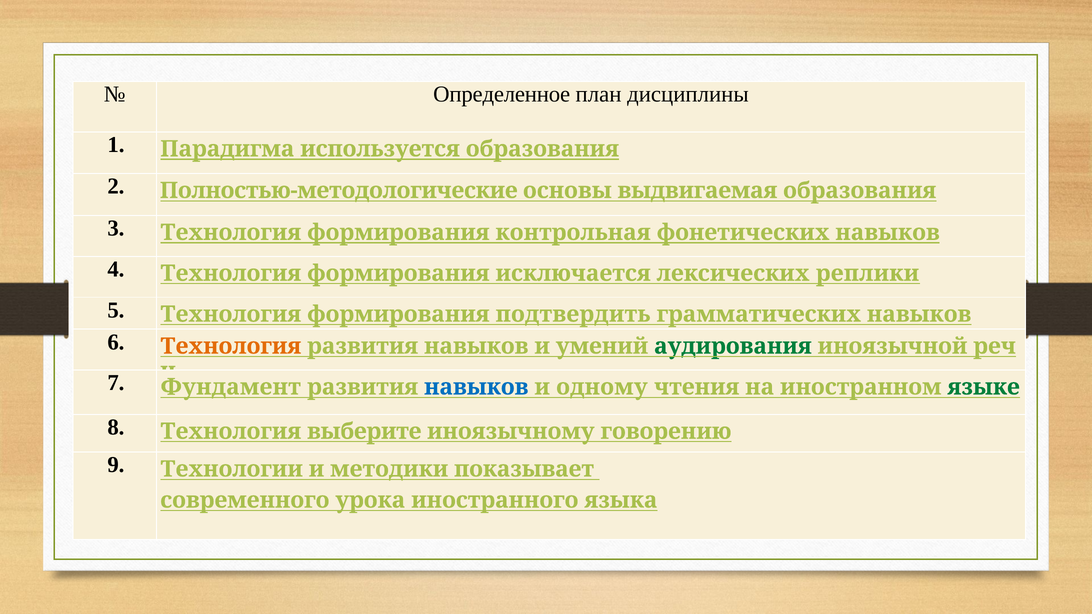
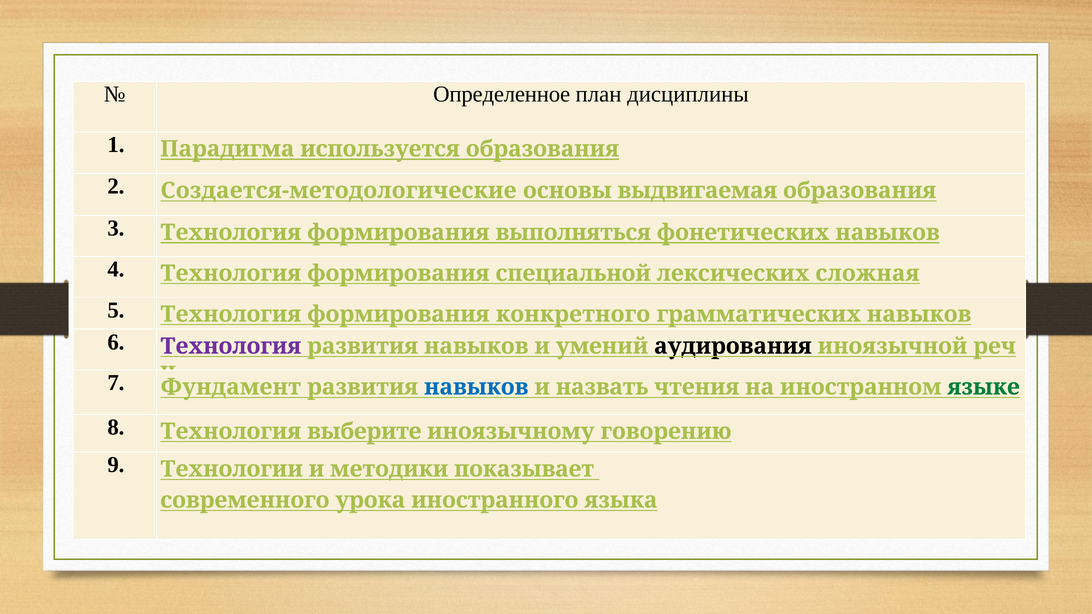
Полностью-методологические: Полностью-методологические -> Создается-методологические
контрольная: контрольная -> выполняться
исключается: исключается -> специальной
реплики: реплики -> сложная
подтвердить: подтвердить -> конкретного
Технология at (231, 346) colour: orange -> purple
аудирования colour: green -> black
одному: одному -> назвать
